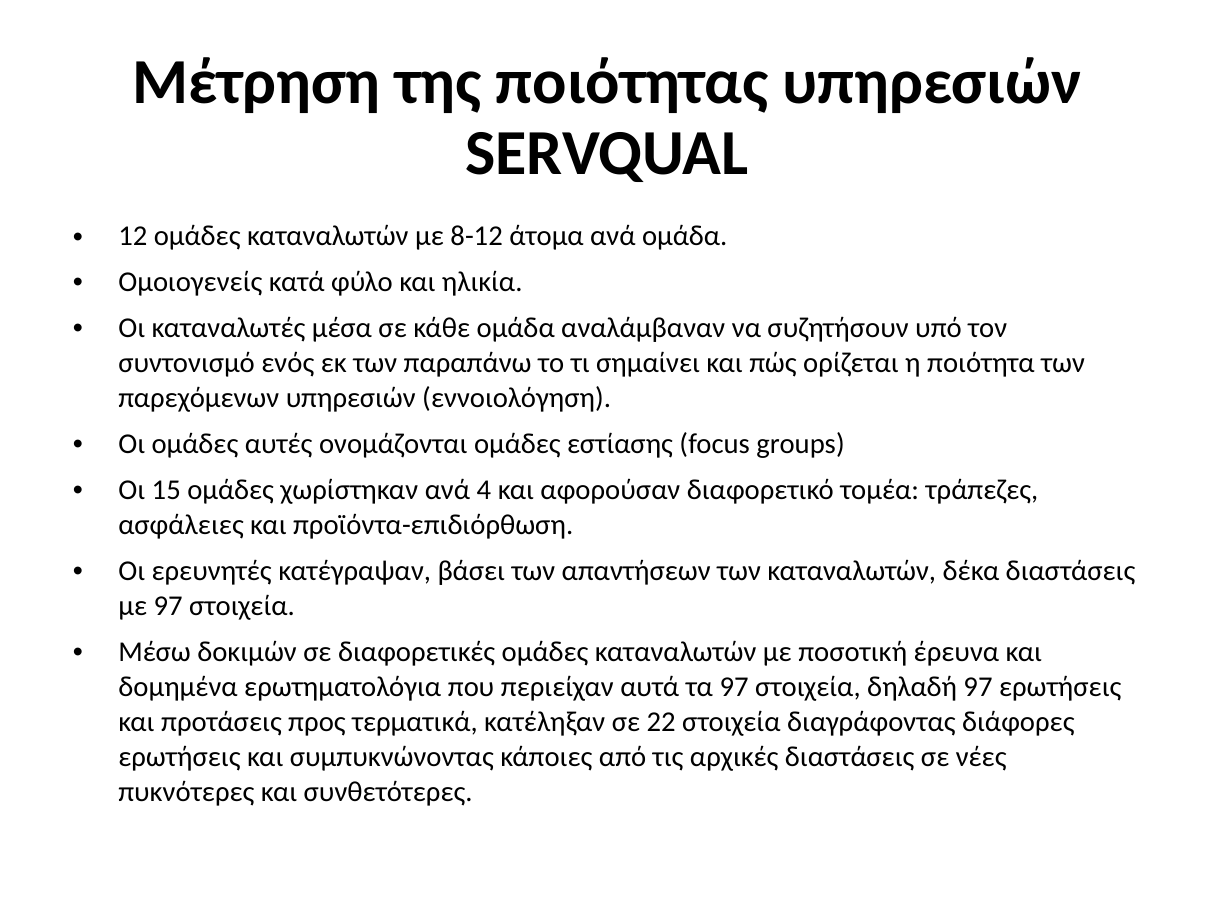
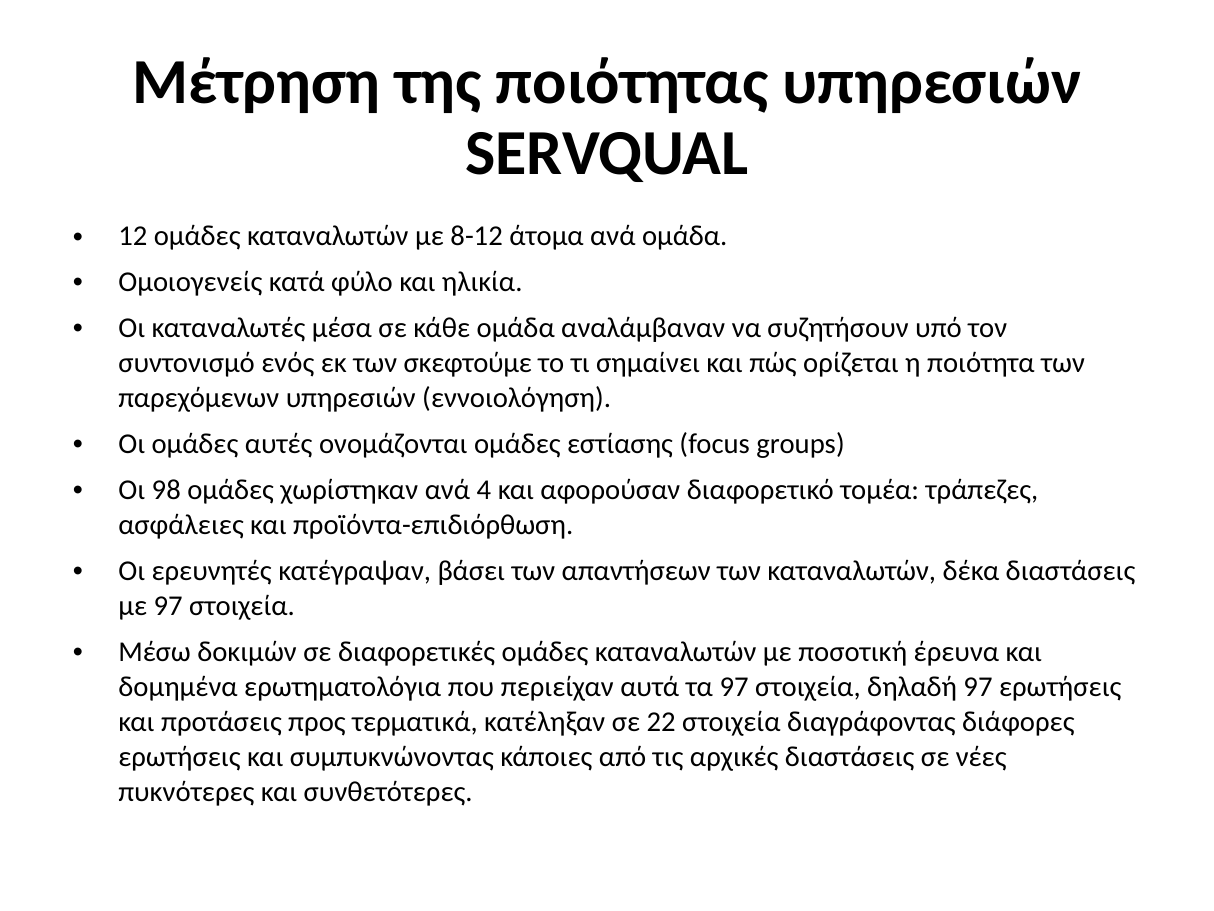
παραπάνω: παραπάνω -> σκεφτούμε
15: 15 -> 98
